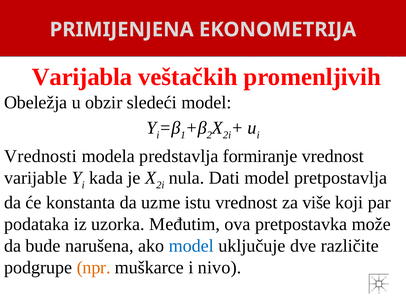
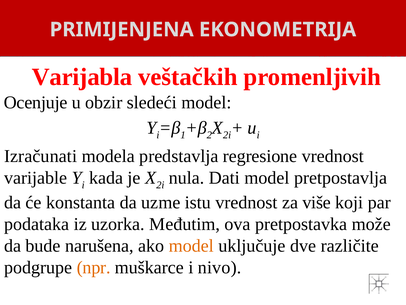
Obeležja: Obeležja -> Ocenjuje
Vrednosti: Vrednosti -> Izračunati
formiranje: formiranje -> regresione
model at (191, 246) colour: blue -> orange
